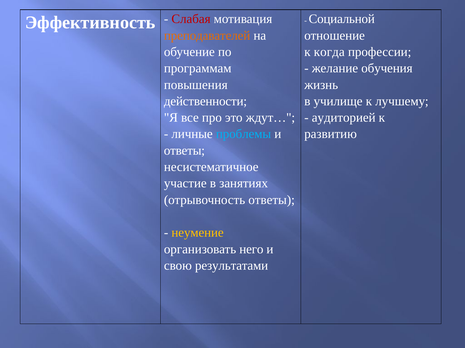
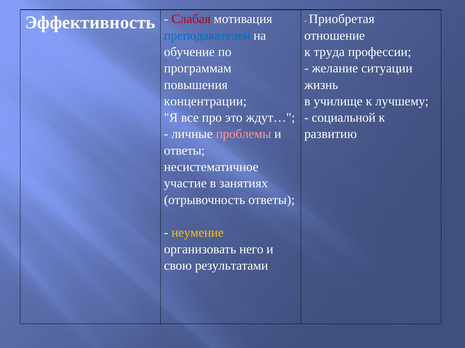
Социальной: Социальной -> Приобретая
преподавателей colour: orange -> blue
когда: когда -> труда
обучения: обучения -> ситуации
действенности: действенности -> концентрации
аудиторией: аудиторией -> социальной
проблемы colour: light blue -> pink
